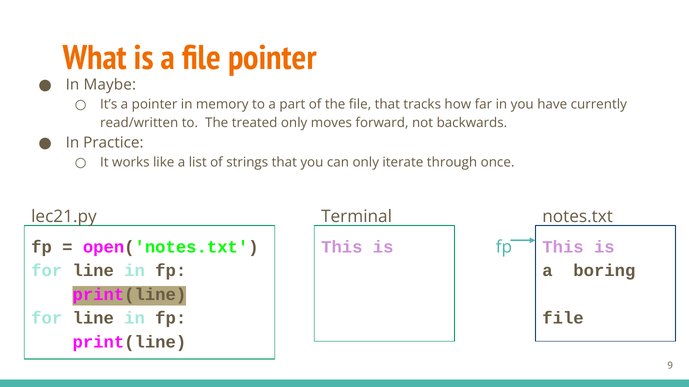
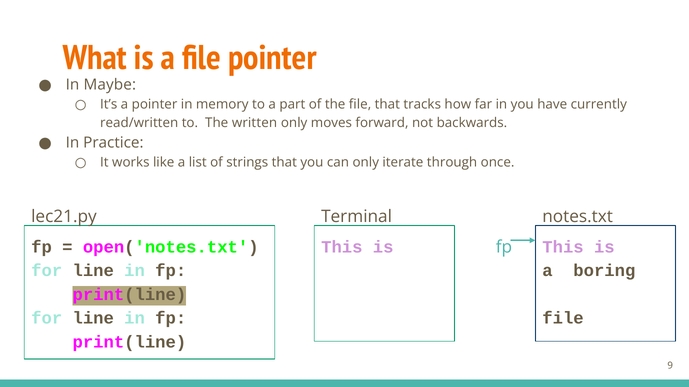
treated: treated -> written
